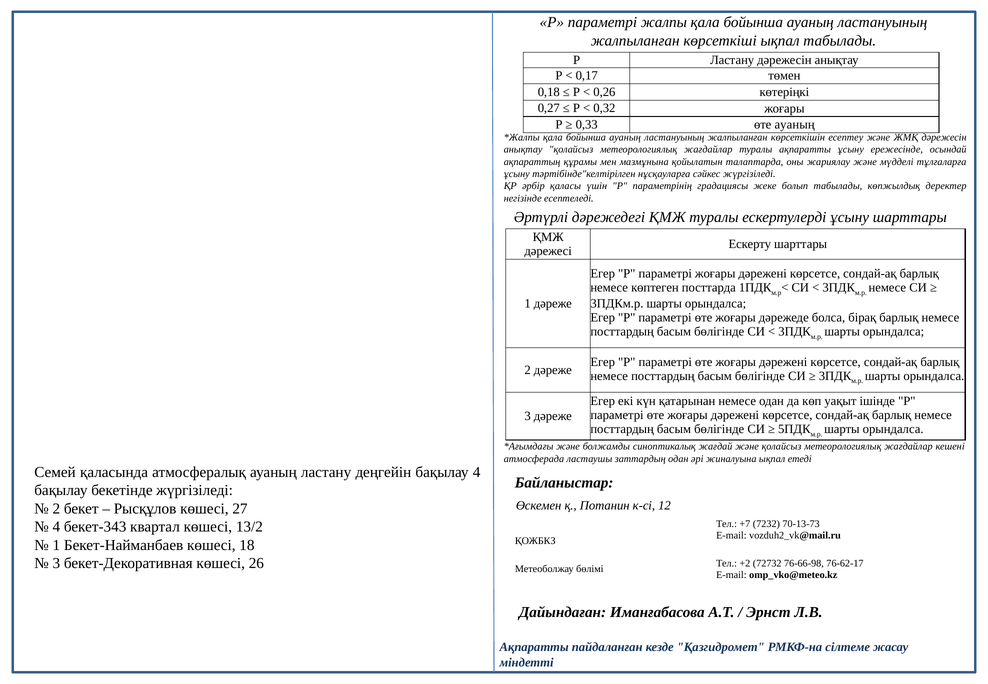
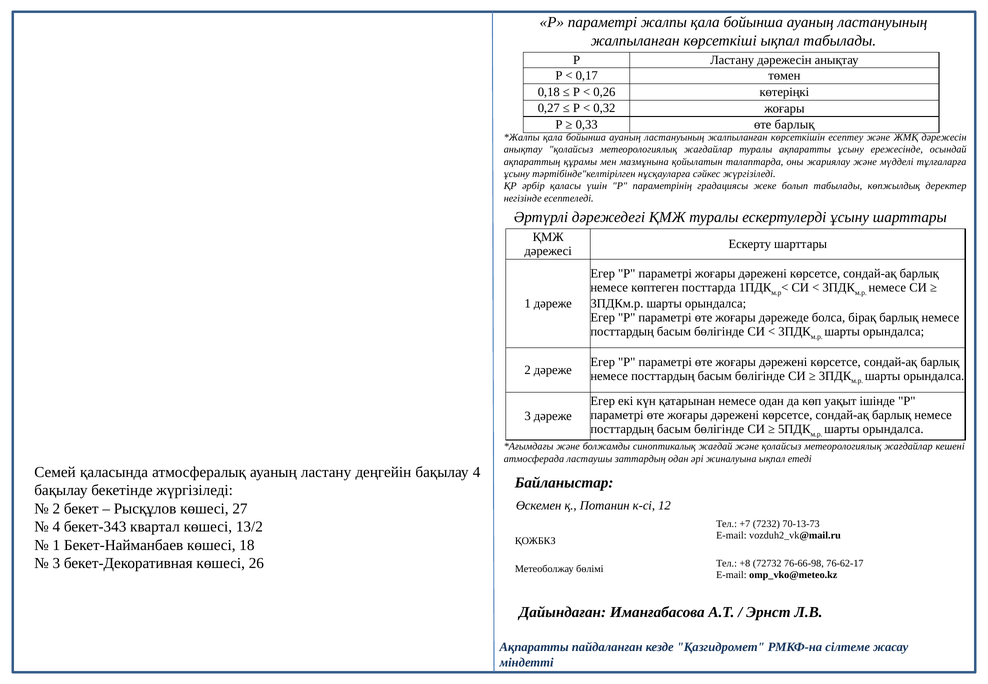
өте ауаның: ауаның -> барлық
+2: +2 -> +8
